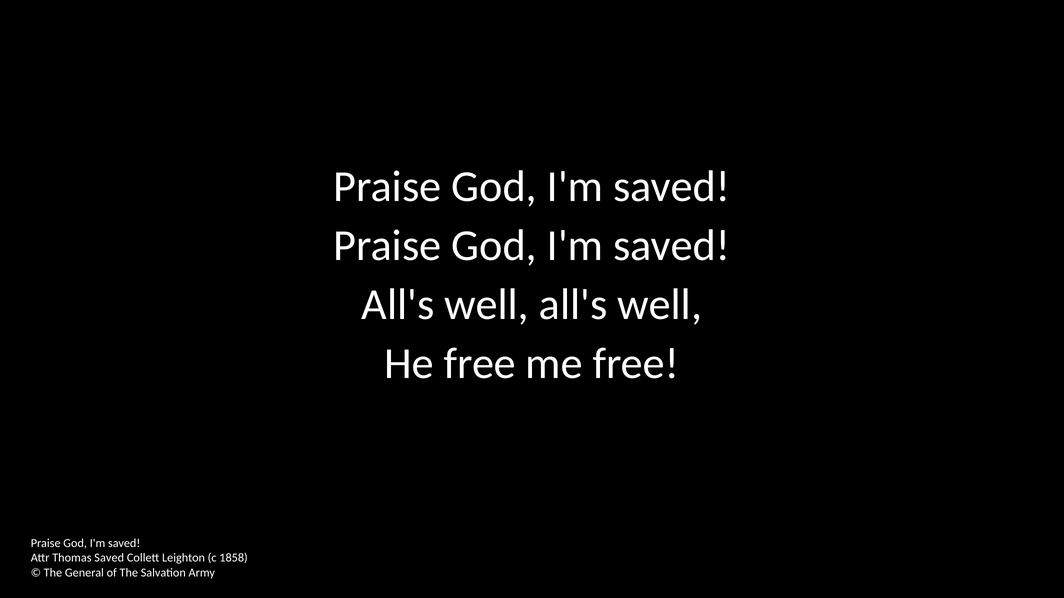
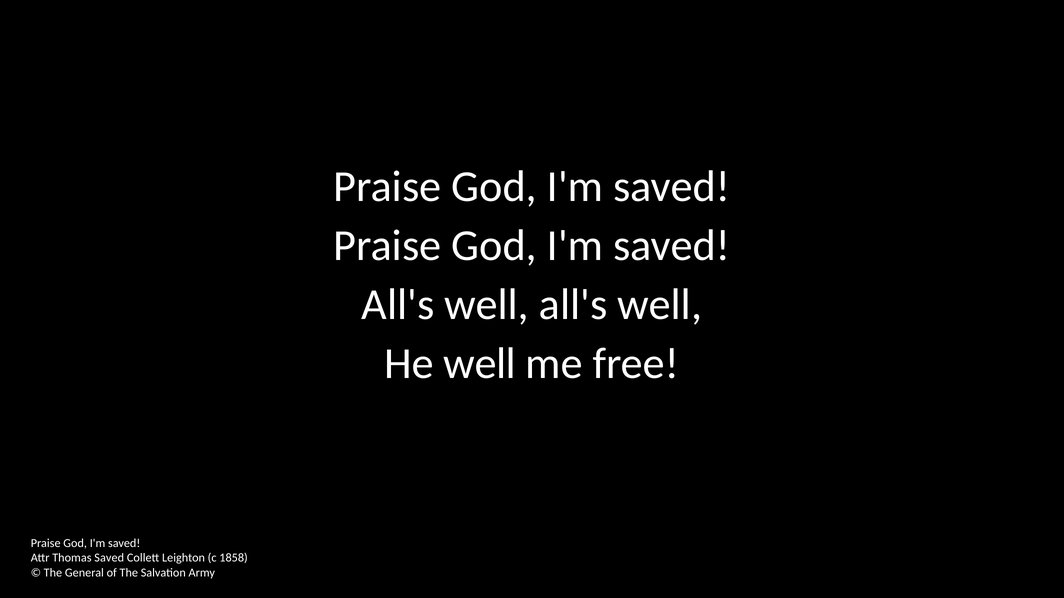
He free: free -> well
